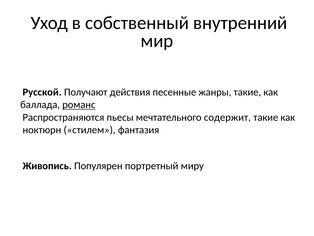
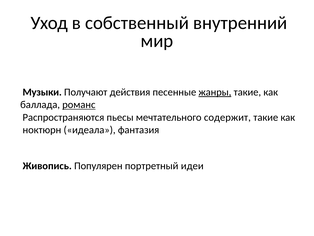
Русской: Русской -> Музыки
жанры underline: none -> present
стилем: стилем -> идеала
миру: миру -> идеи
